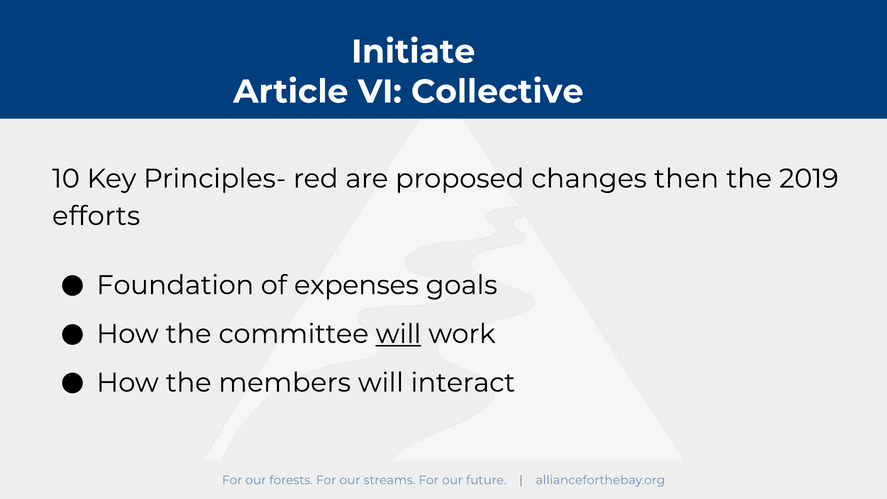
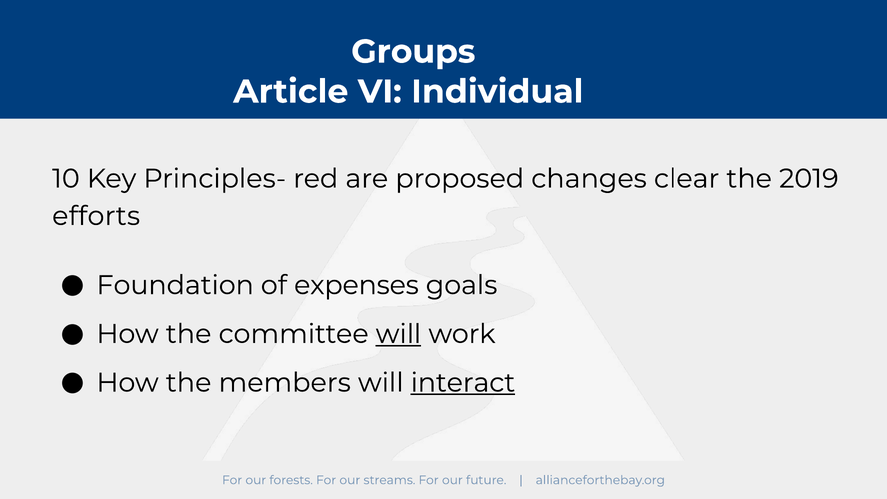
Initiate: Initiate -> Groups
Collective: Collective -> Individual
then: then -> clear
interact underline: none -> present
